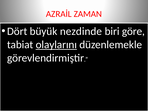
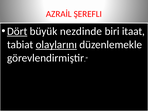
ZAMAN: ZAMAN -> ŞEREFLI
Dört underline: none -> present
göre: göre -> itaat
